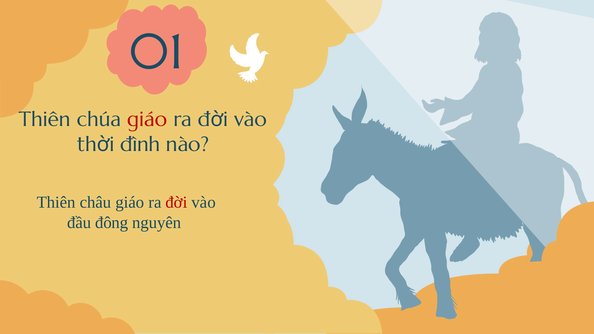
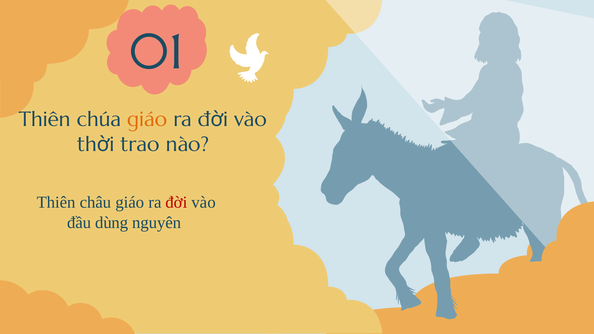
giáo at (147, 120) colour: red -> orange
đình: đình -> trao
đông: đông -> dùng
